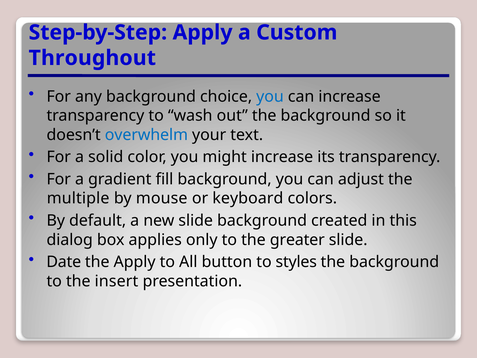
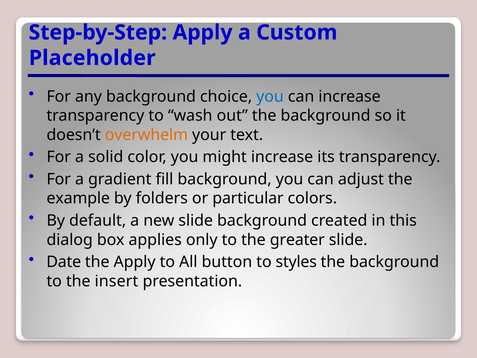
Throughout: Throughout -> Placeholder
overwhelm colour: blue -> orange
multiple: multiple -> example
mouse: mouse -> folders
keyboard: keyboard -> particular
